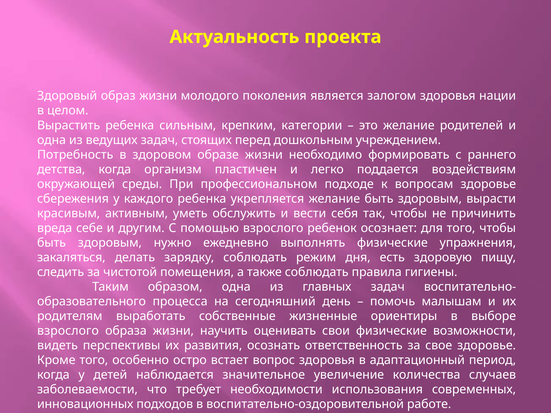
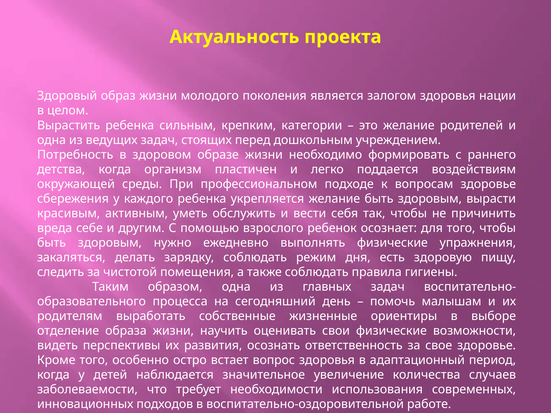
взрослого at (68, 331): взрослого -> отделение
